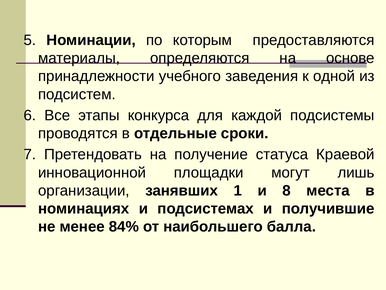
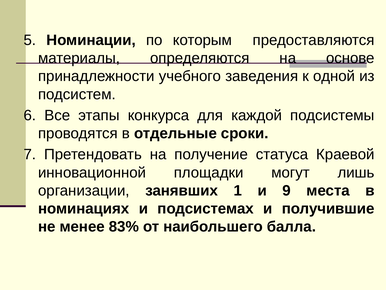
8: 8 -> 9
84%: 84% -> 83%
